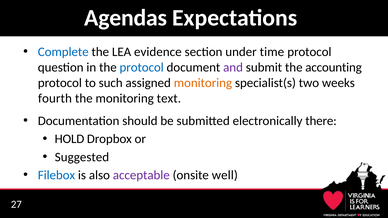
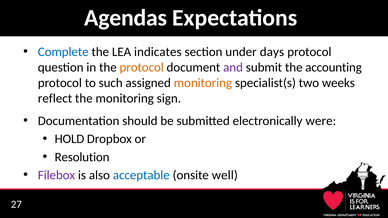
evidence: evidence -> indicates
time: time -> days
protocol at (142, 67) colour: blue -> orange
fourth: fourth -> reflect
text: text -> sign
there: there -> were
Suggested: Suggested -> Resolution
Filebox colour: blue -> purple
acceptable colour: purple -> blue
